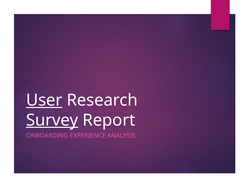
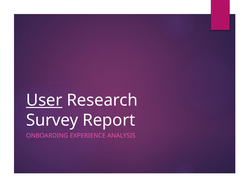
Survey underline: present -> none
